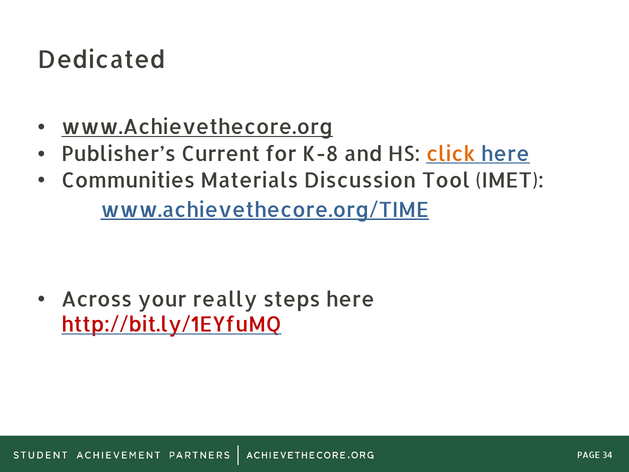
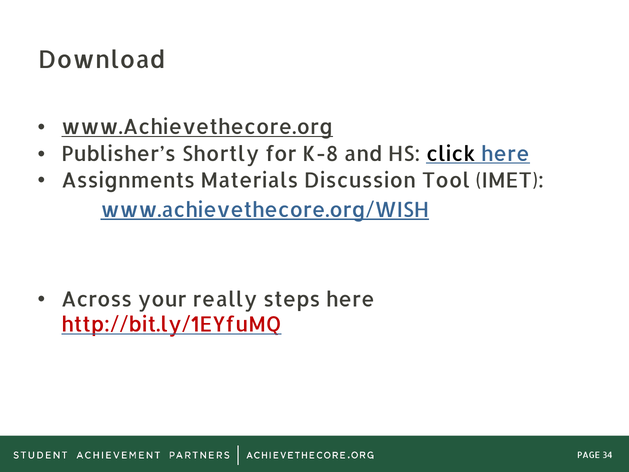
Dedicated: Dedicated -> Download
Current: Current -> Shortly
click colour: orange -> black
Communities: Communities -> Assignments
www.achievethecore.org/TIME: www.achievethecore.org/TIME -> www.achievethecore.org/WISH
